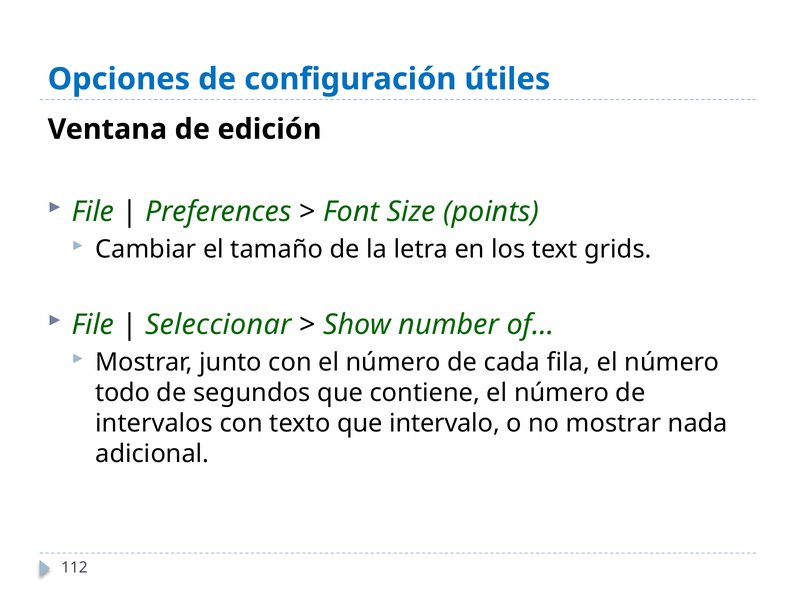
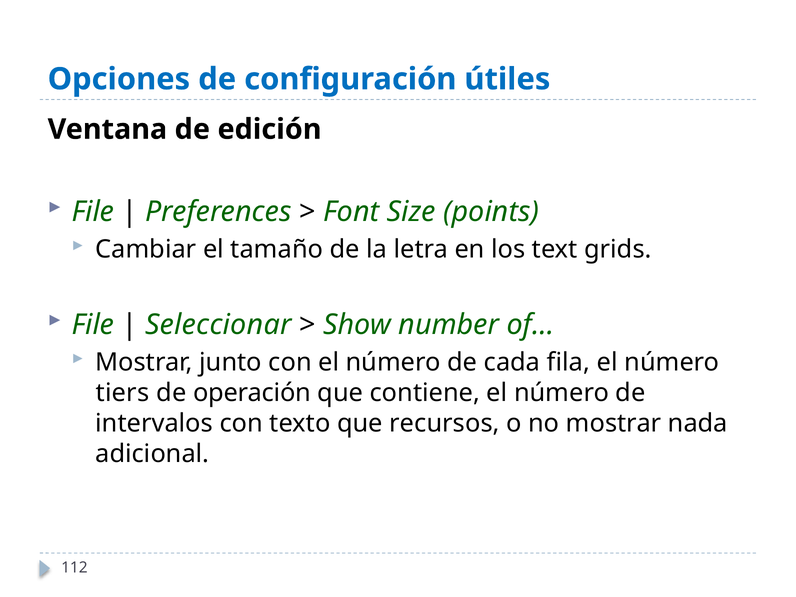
todo: todo -> tiers
segundos: segundos -> operación
intervalo: intervalo -> recursos
